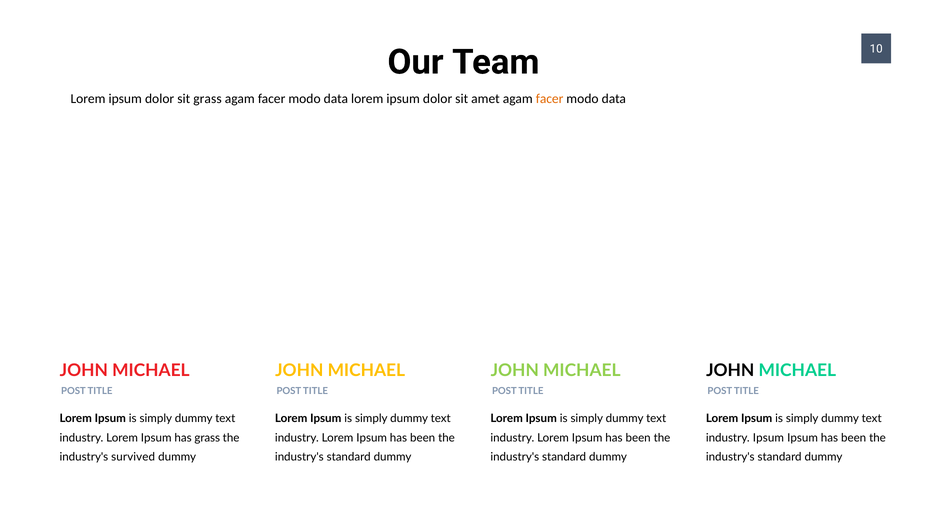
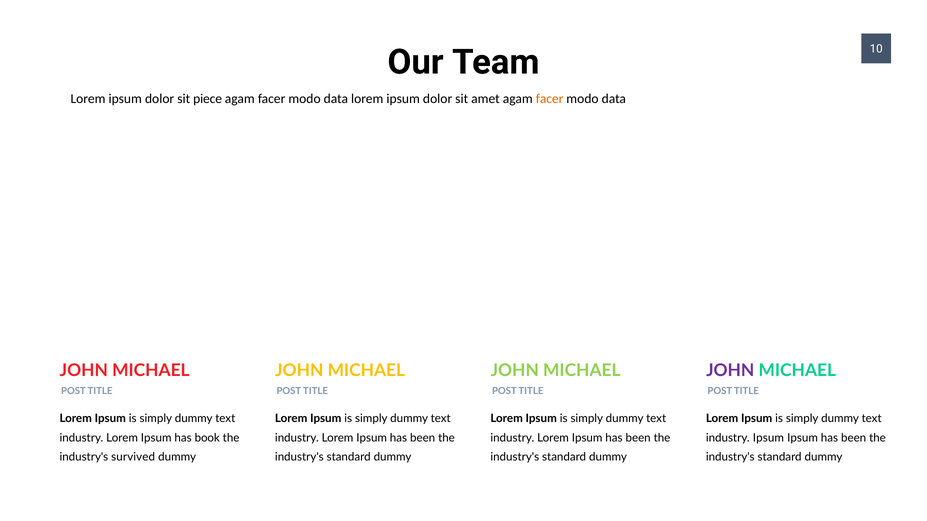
sit grass: grass -> piece
JOHN at (730, 371) colour: black -> purple
has grass: grass -> book
